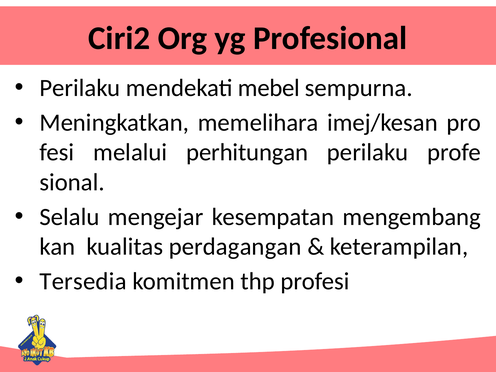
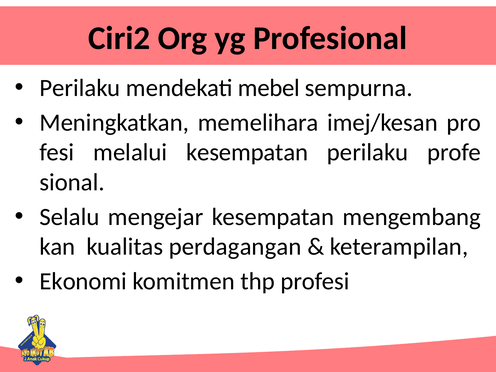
melalui perhitungan: perhitungan -> kesempatan
Tersedia: Tersedia -> Ekonomi
